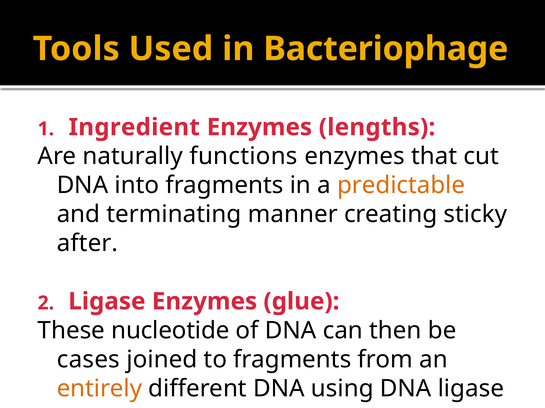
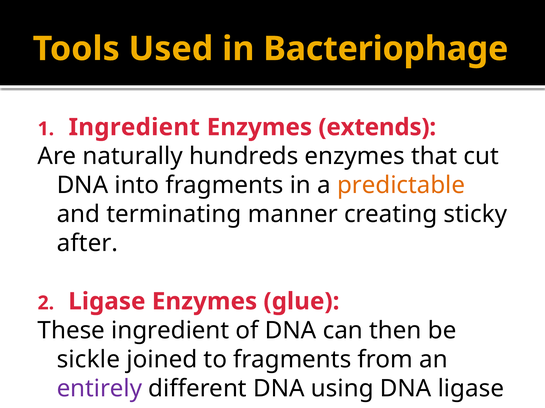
lengths: lengths -> extends
functions: functions -> hundreds
These nucleotide: nucleotide -> ingredient
cases: cases -> sickle
entirely colour: orange -> purple
